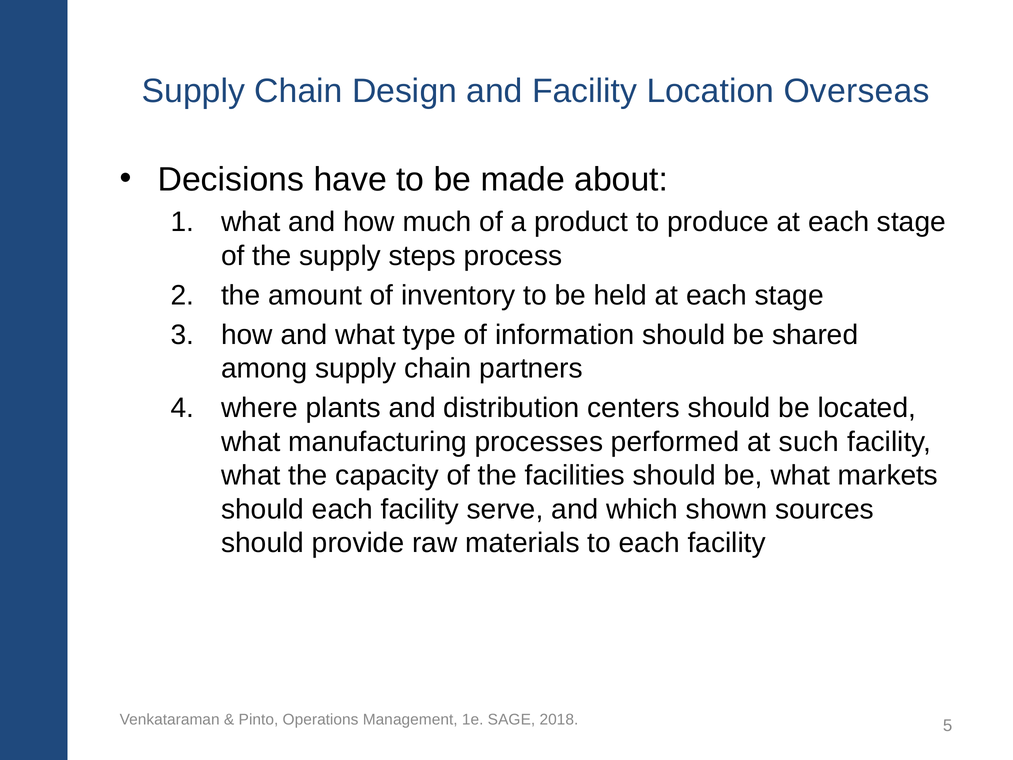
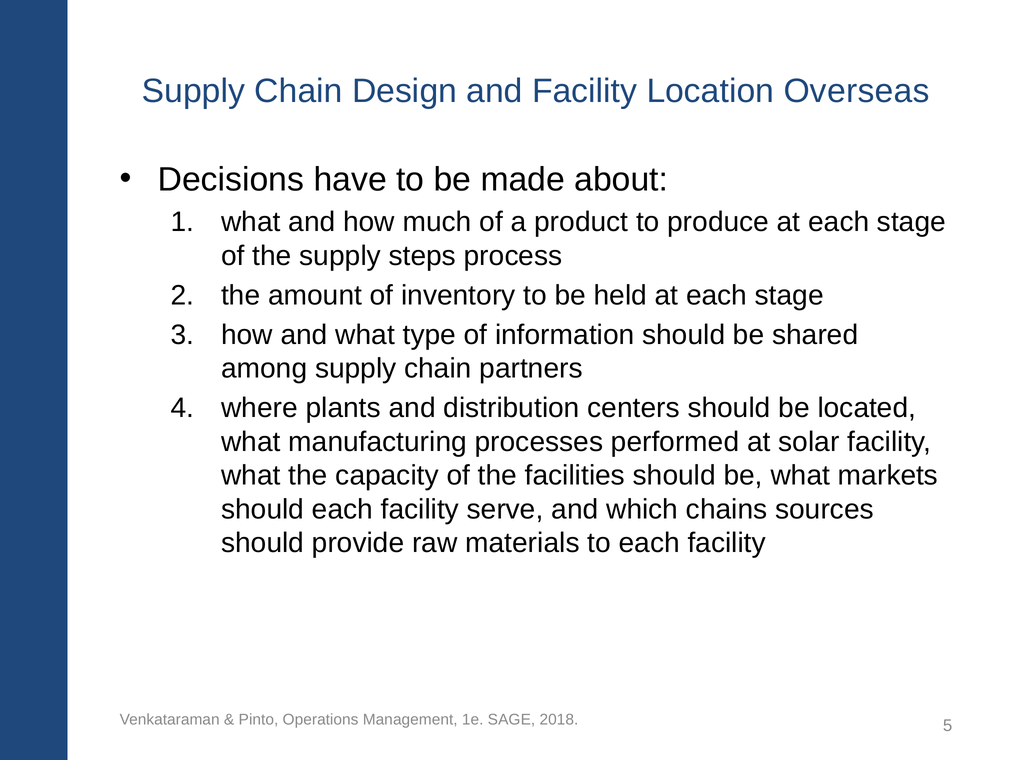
such: such -> solar
shown: shown -> chains
